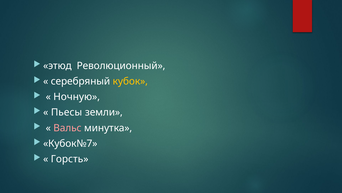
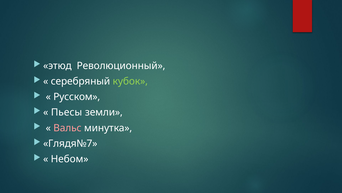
кубок colour: yellow -> light green
Ночную: Ночную -> Русском
Кубок№7: Кубок№7 -> Глядя№7
Горсть: Горсть -> Небом
